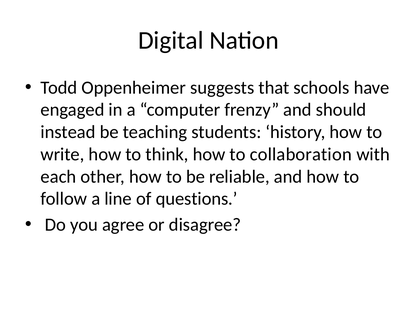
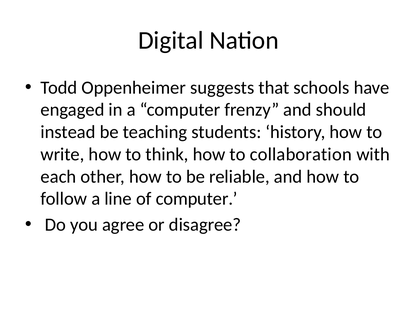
of questions: questions -> computer
